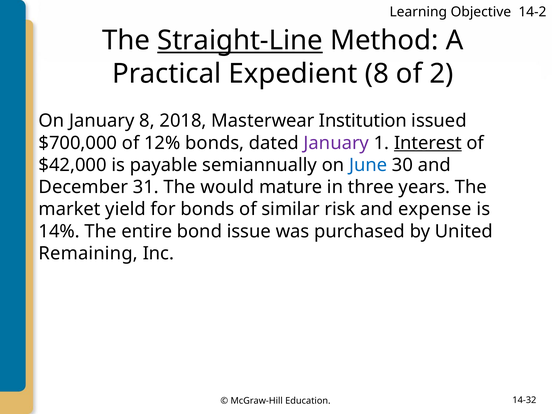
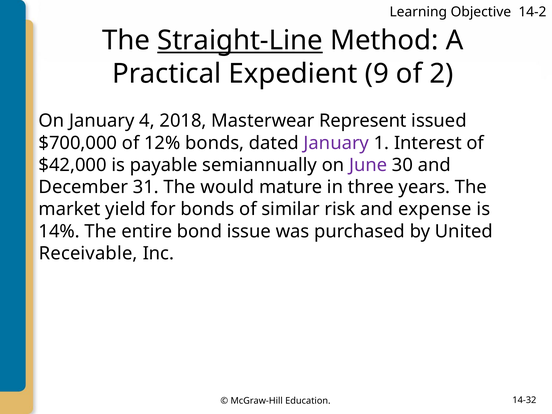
Expedient 8: 8 -> 9
January 8: 8 -> 4
Institution: Institution -> Represent
Interest underline: present -> none
June colour: blue -> purple
Remaining: Remaining -> Receivable
